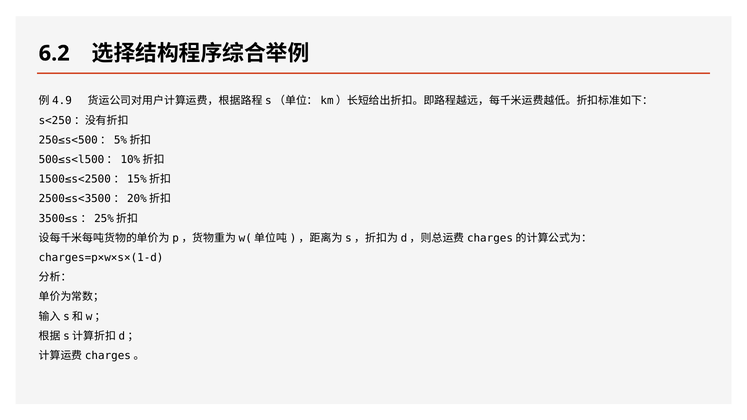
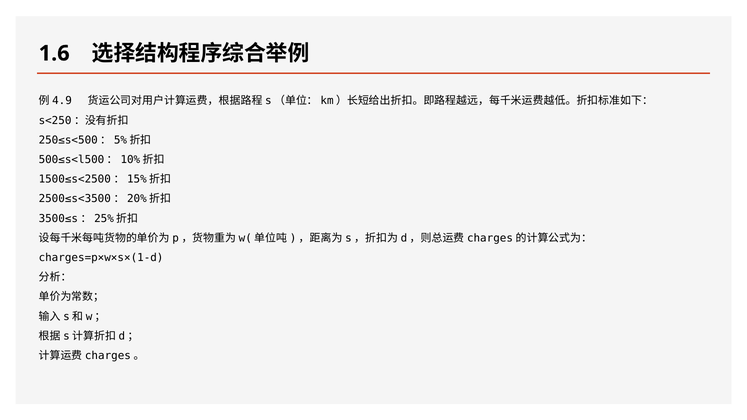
6.2: 6.2 -> 1.6
